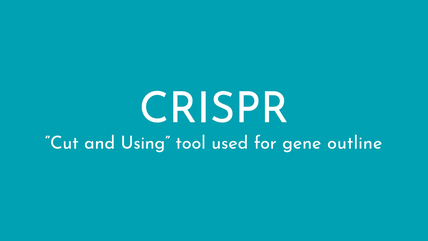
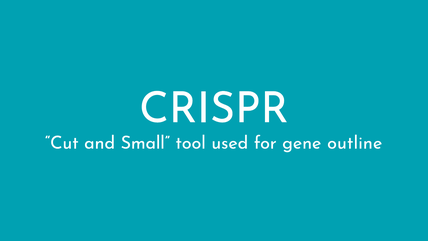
Using: Using -> Small
